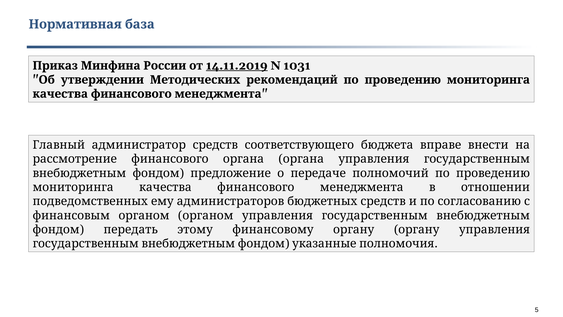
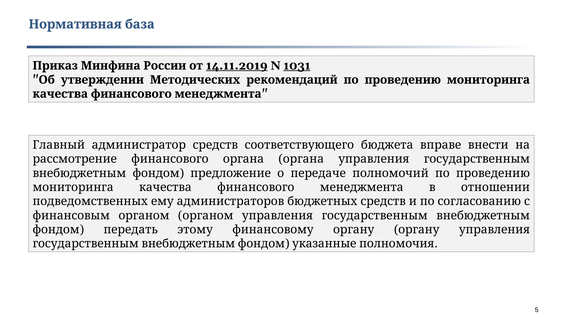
1031 underline: none -> present
